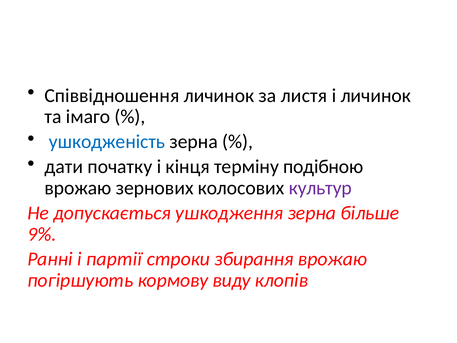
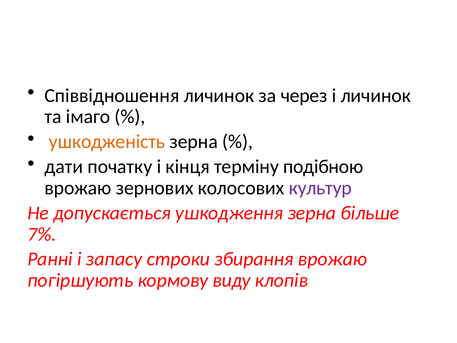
листя: листя -> через
ушкодженість colour: blue -> orange
9%: 9% -> 7%
партії: партії -> запасу
